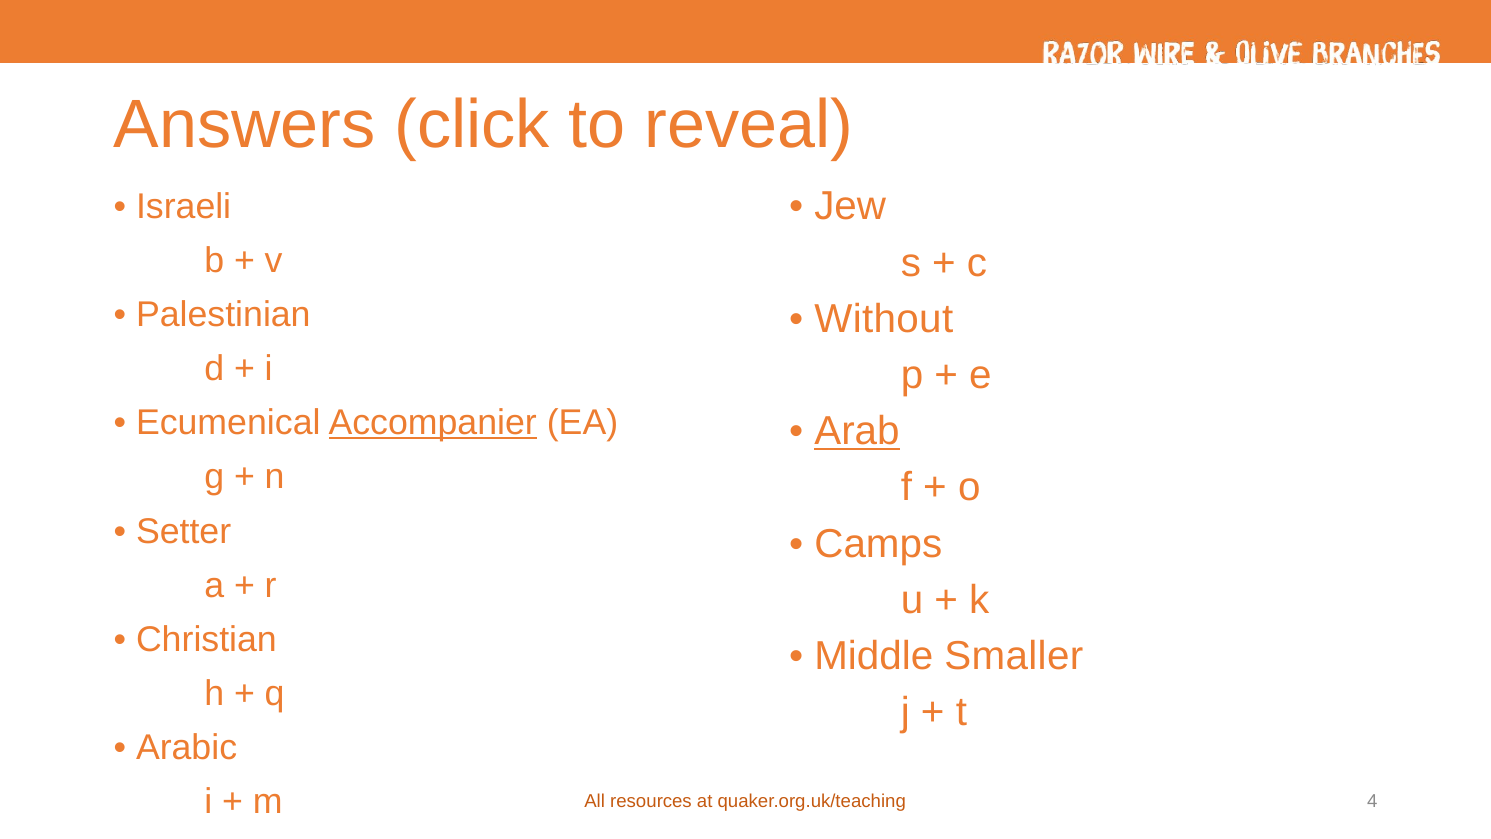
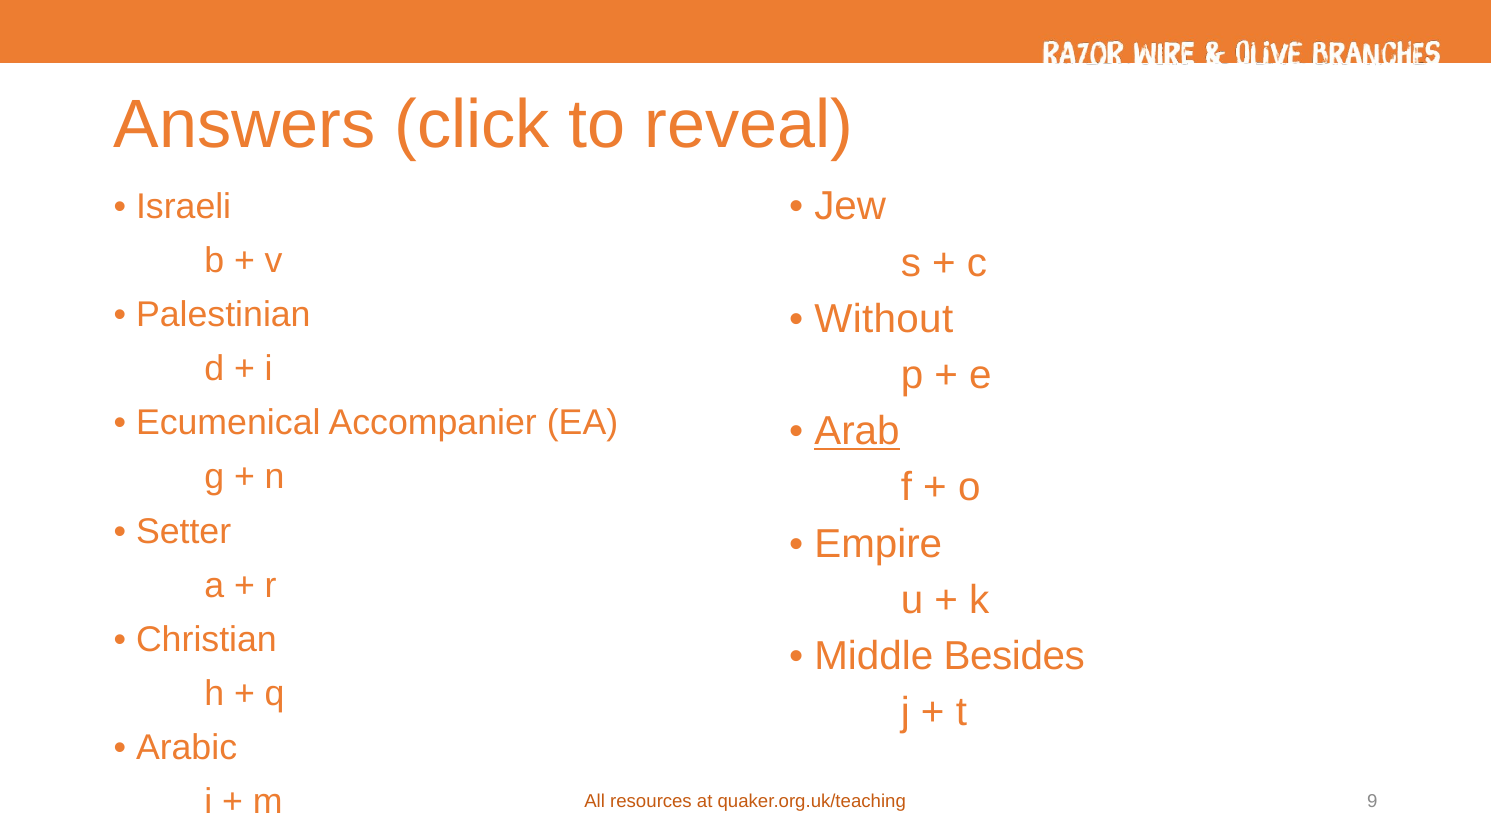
Accompanier underline: present -> none
Camps: Camps -> Empire
Smaller: Smaller -> Besides
4: 4 -> 9
